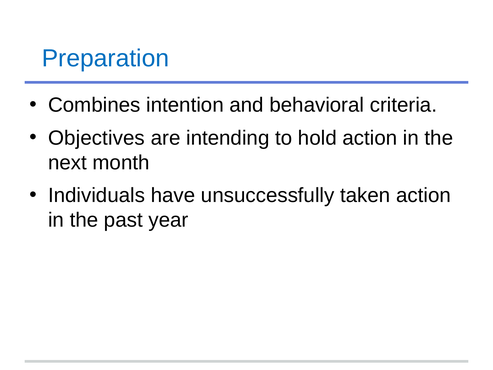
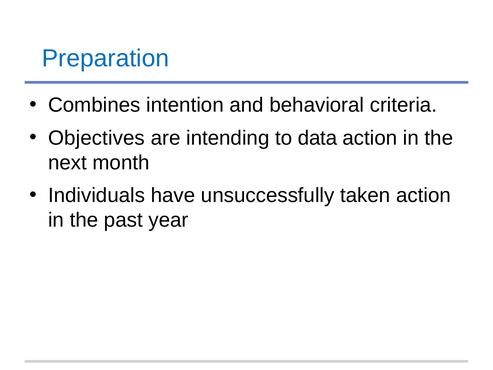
hold: hold -> data
